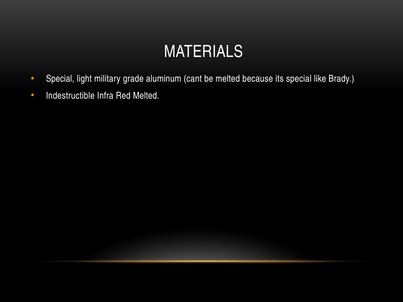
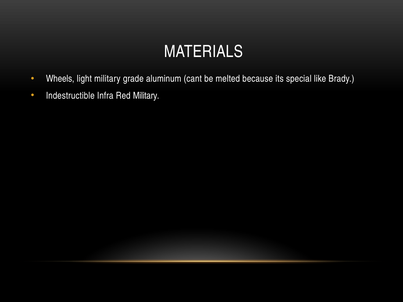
Special at (60, 79): Special -> Wheels
Red Melted: Melted -> Military
